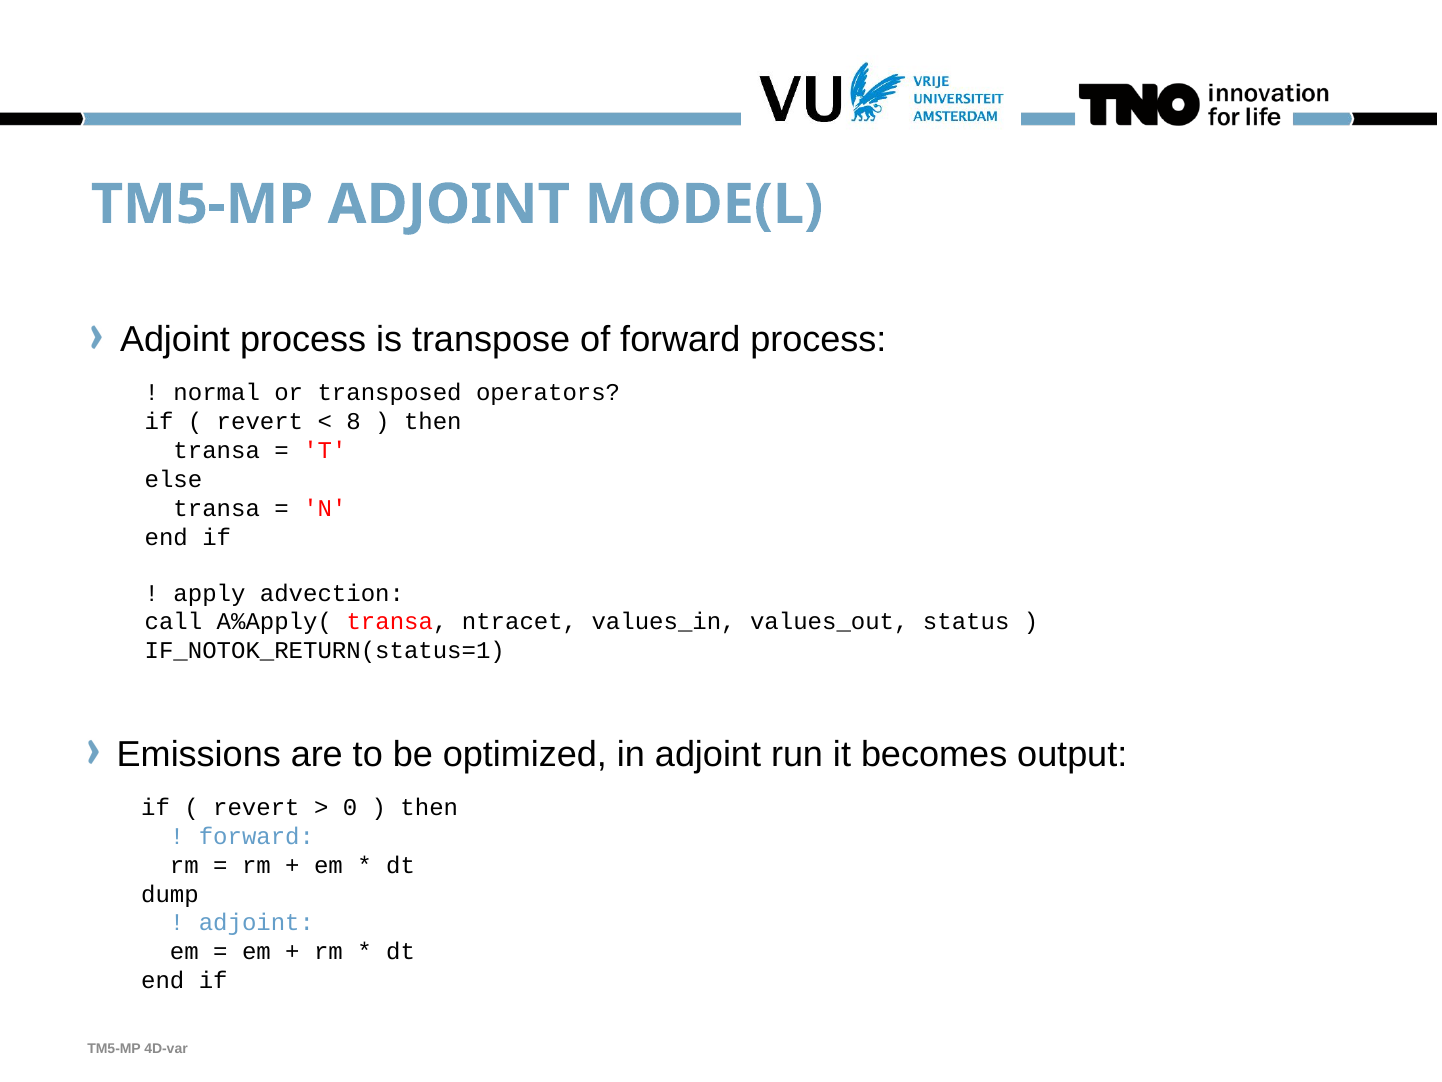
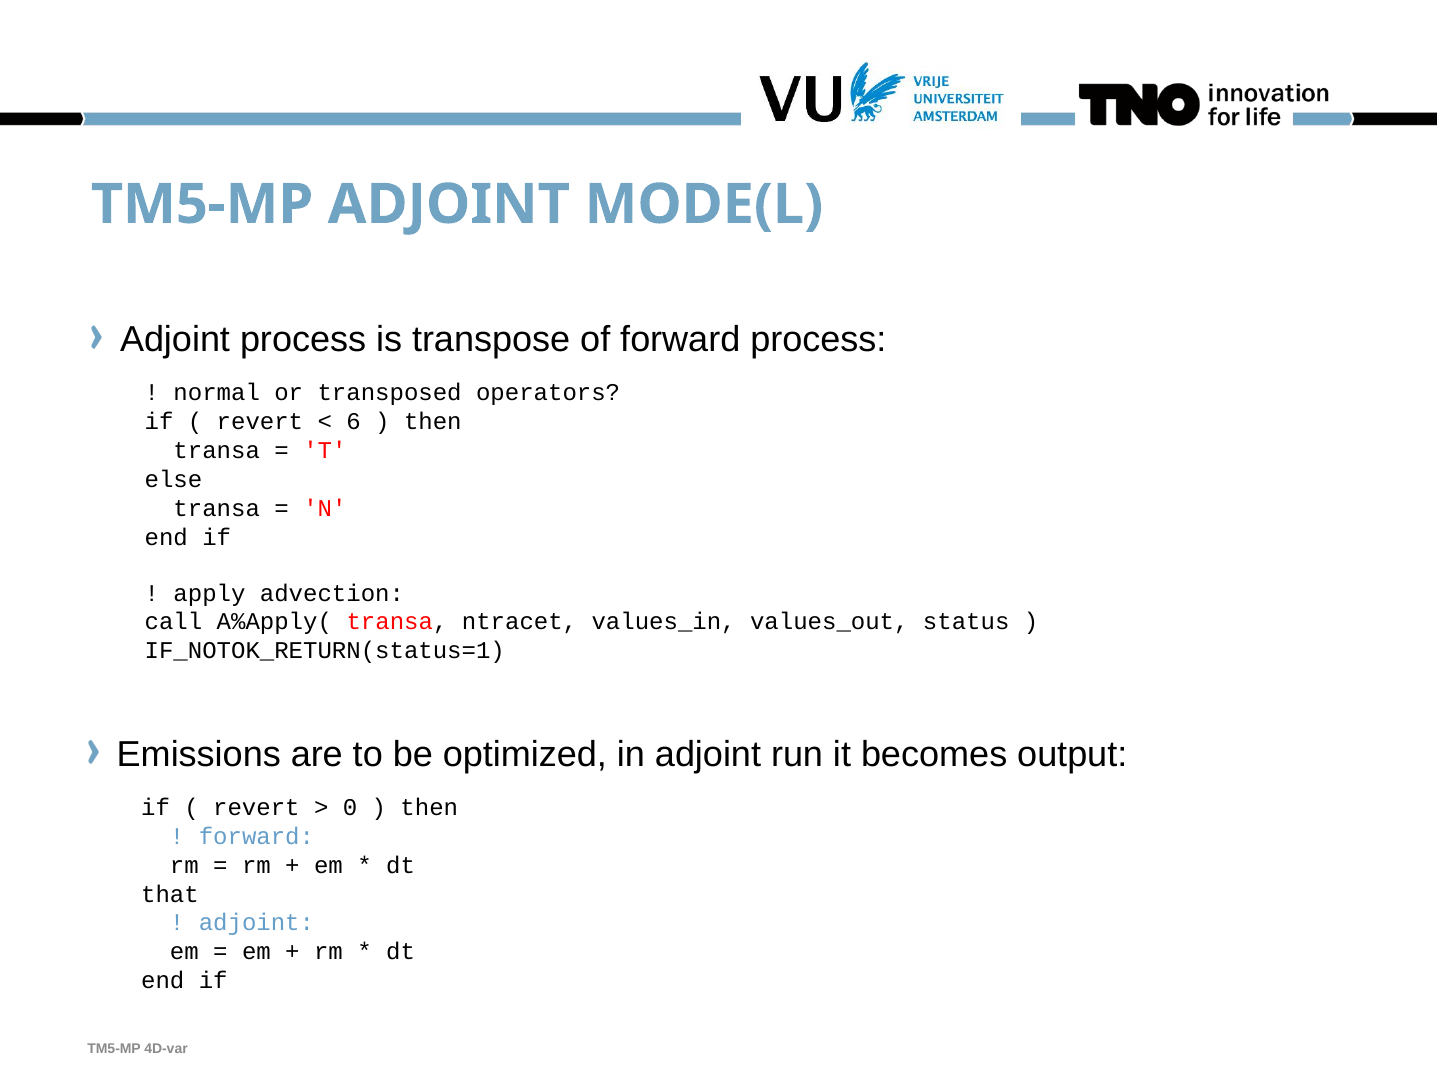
8: 8 -> 6
dump: dump -> that
